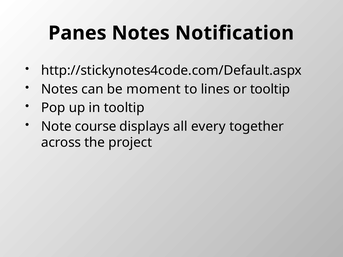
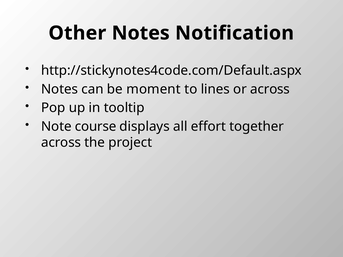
Panes: Panes -> Other
or tooltip: tooltip -> across
every: every -> effort
